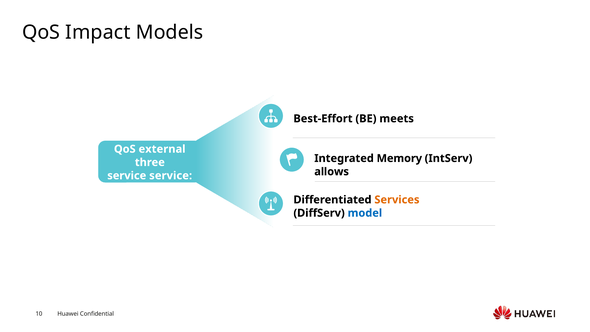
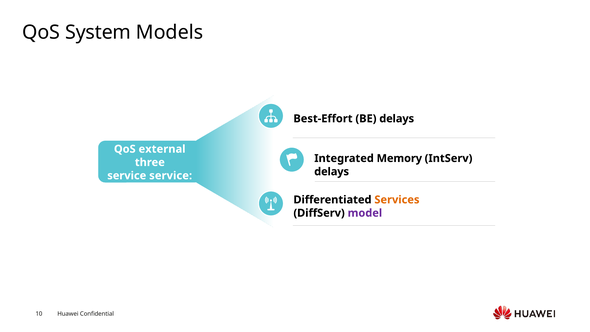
Impact: Impact -> System
BE meets: meets -> delays
allows at (332, 172): allows -> delays
model colour: blue -> purple
